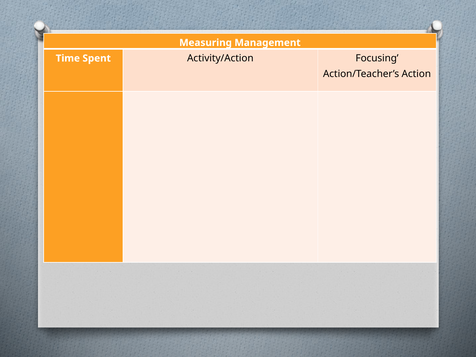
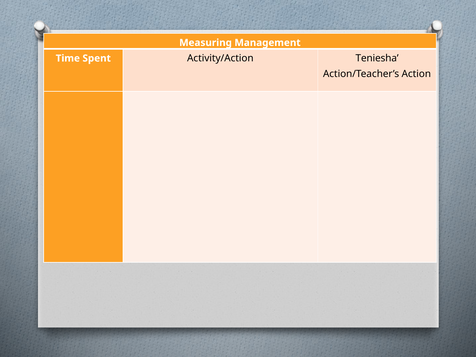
Focusing: Focusing -> Teniesha
